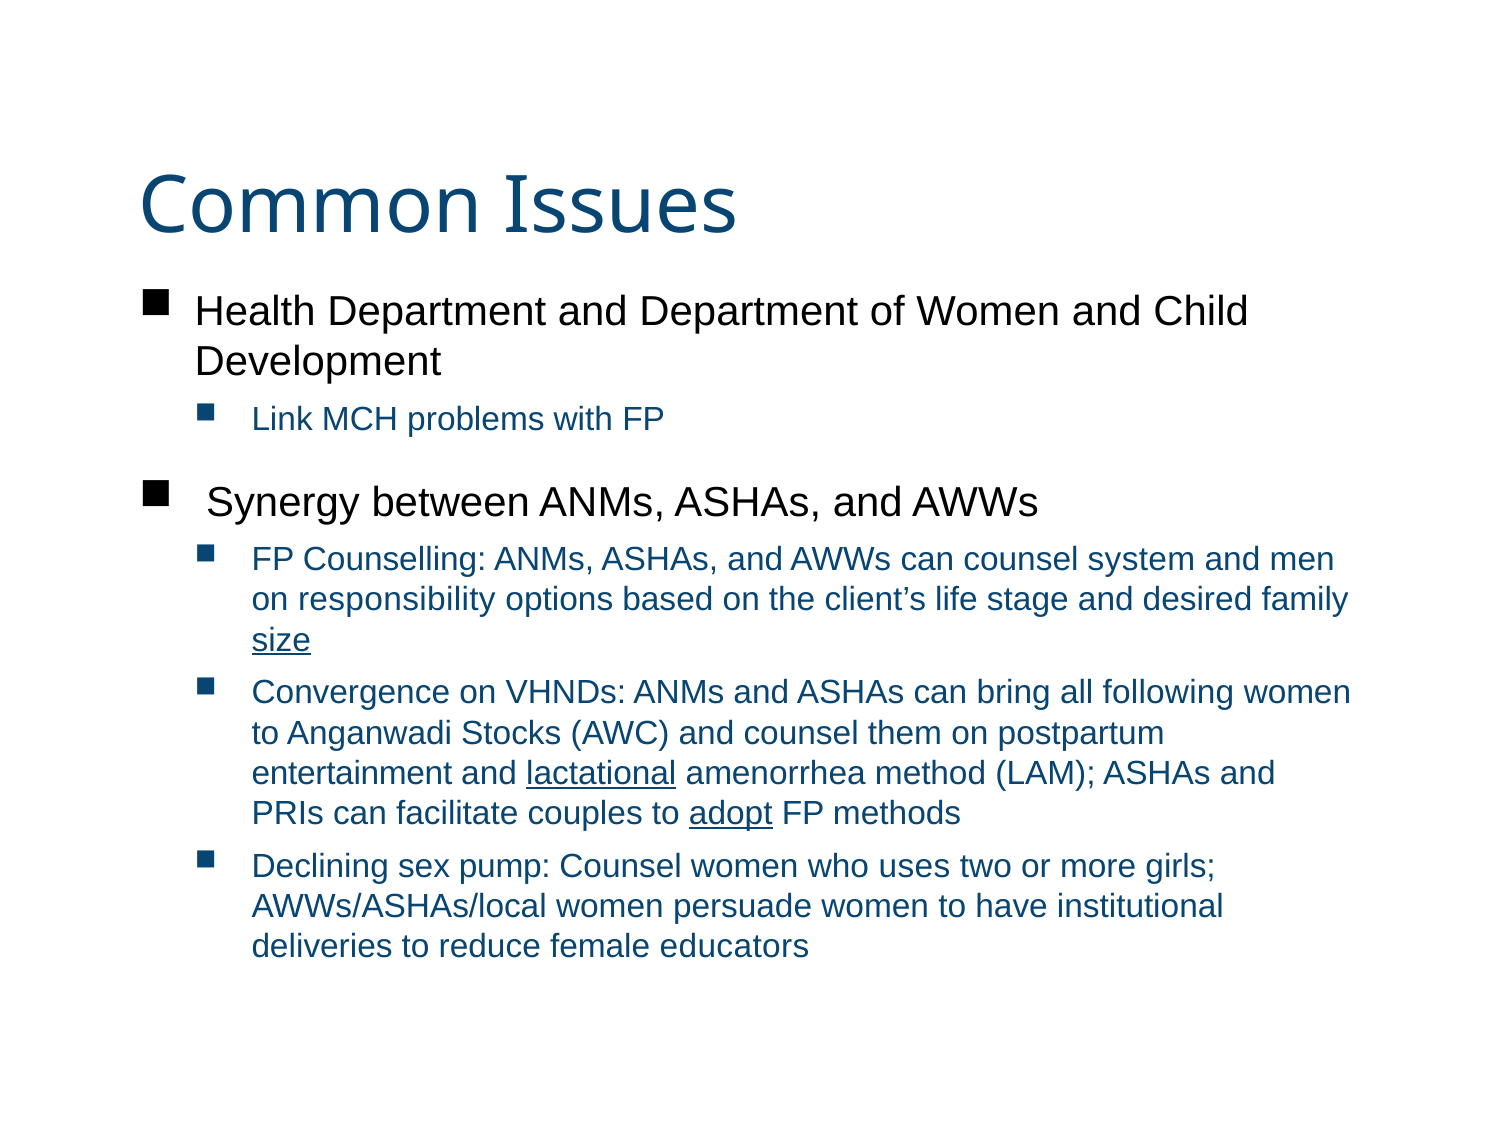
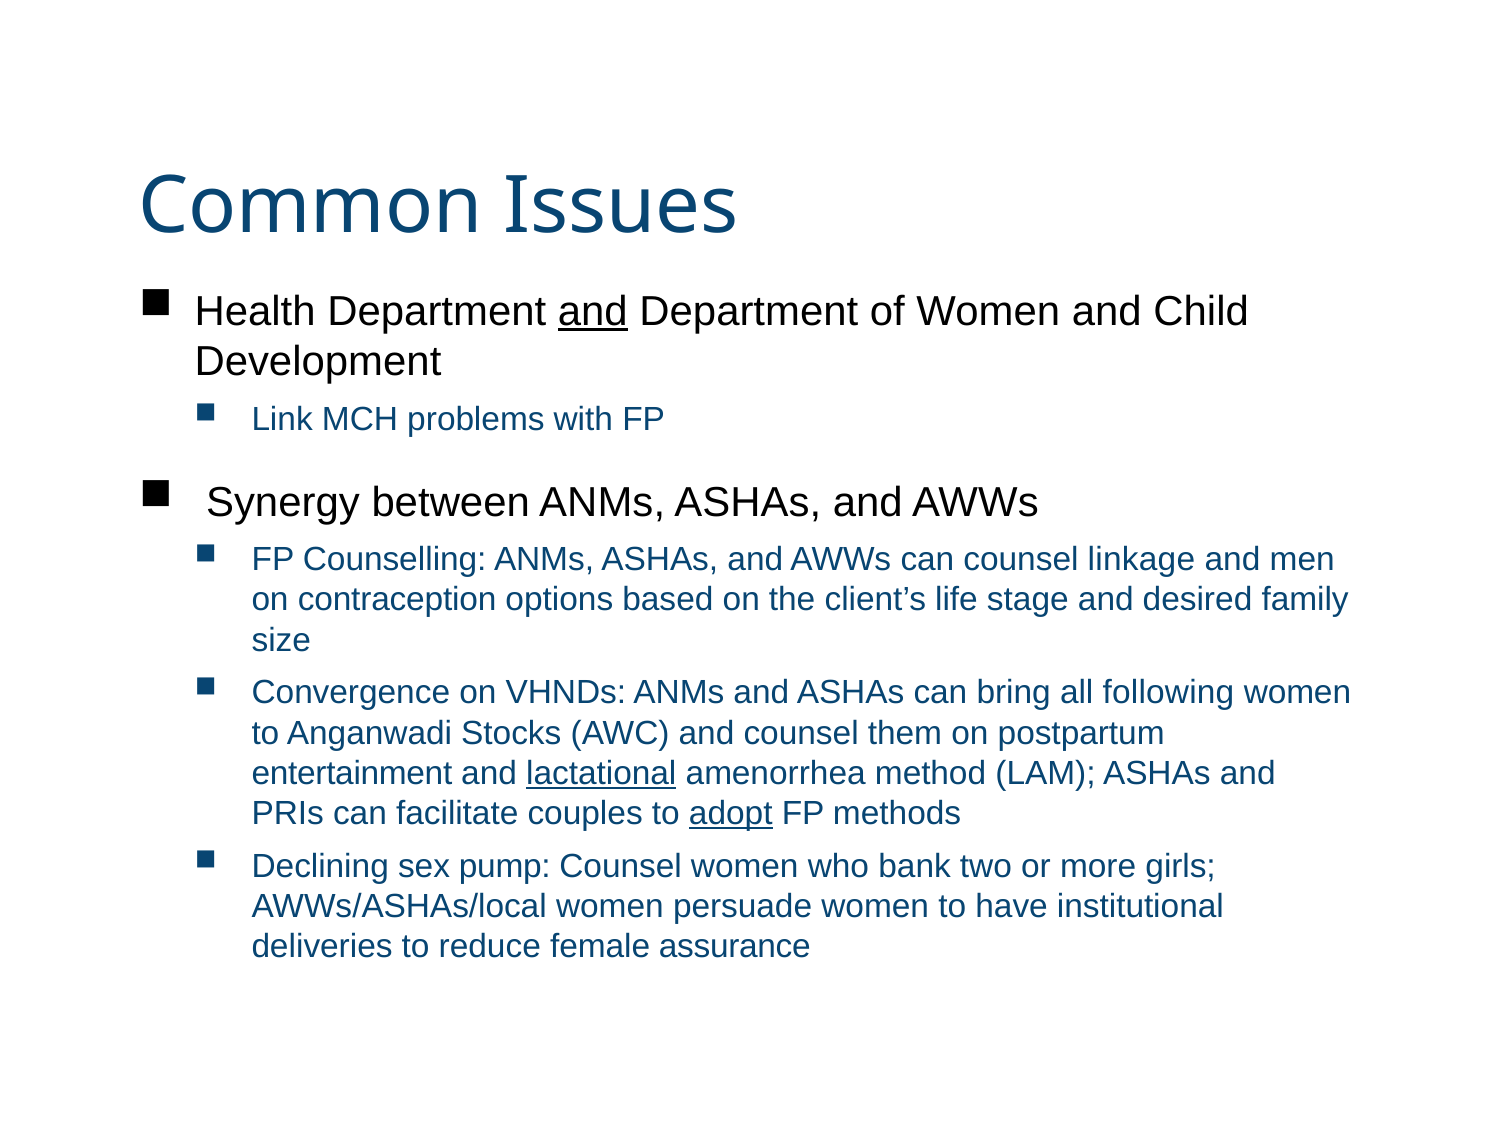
and at (593, 312) underline: none -> present
system: system -> linkage
responsibility: responsibility -> contraception
size underline: present -> none
uses: uses -> bank
educators: educators -> assurance
